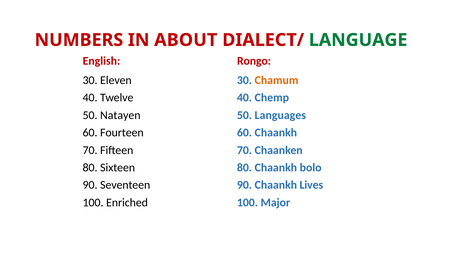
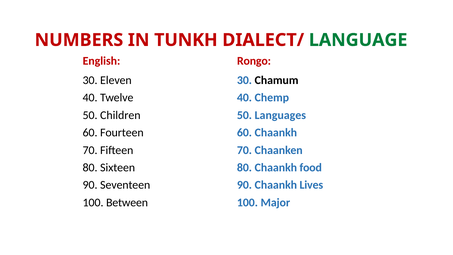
ABOUT: ABOUT -> TUNKH
Chamum colour: orange -> black
Natayen: Natayen -> Children
bolo: bolo -> food
Enriched: Enriched -> Between
